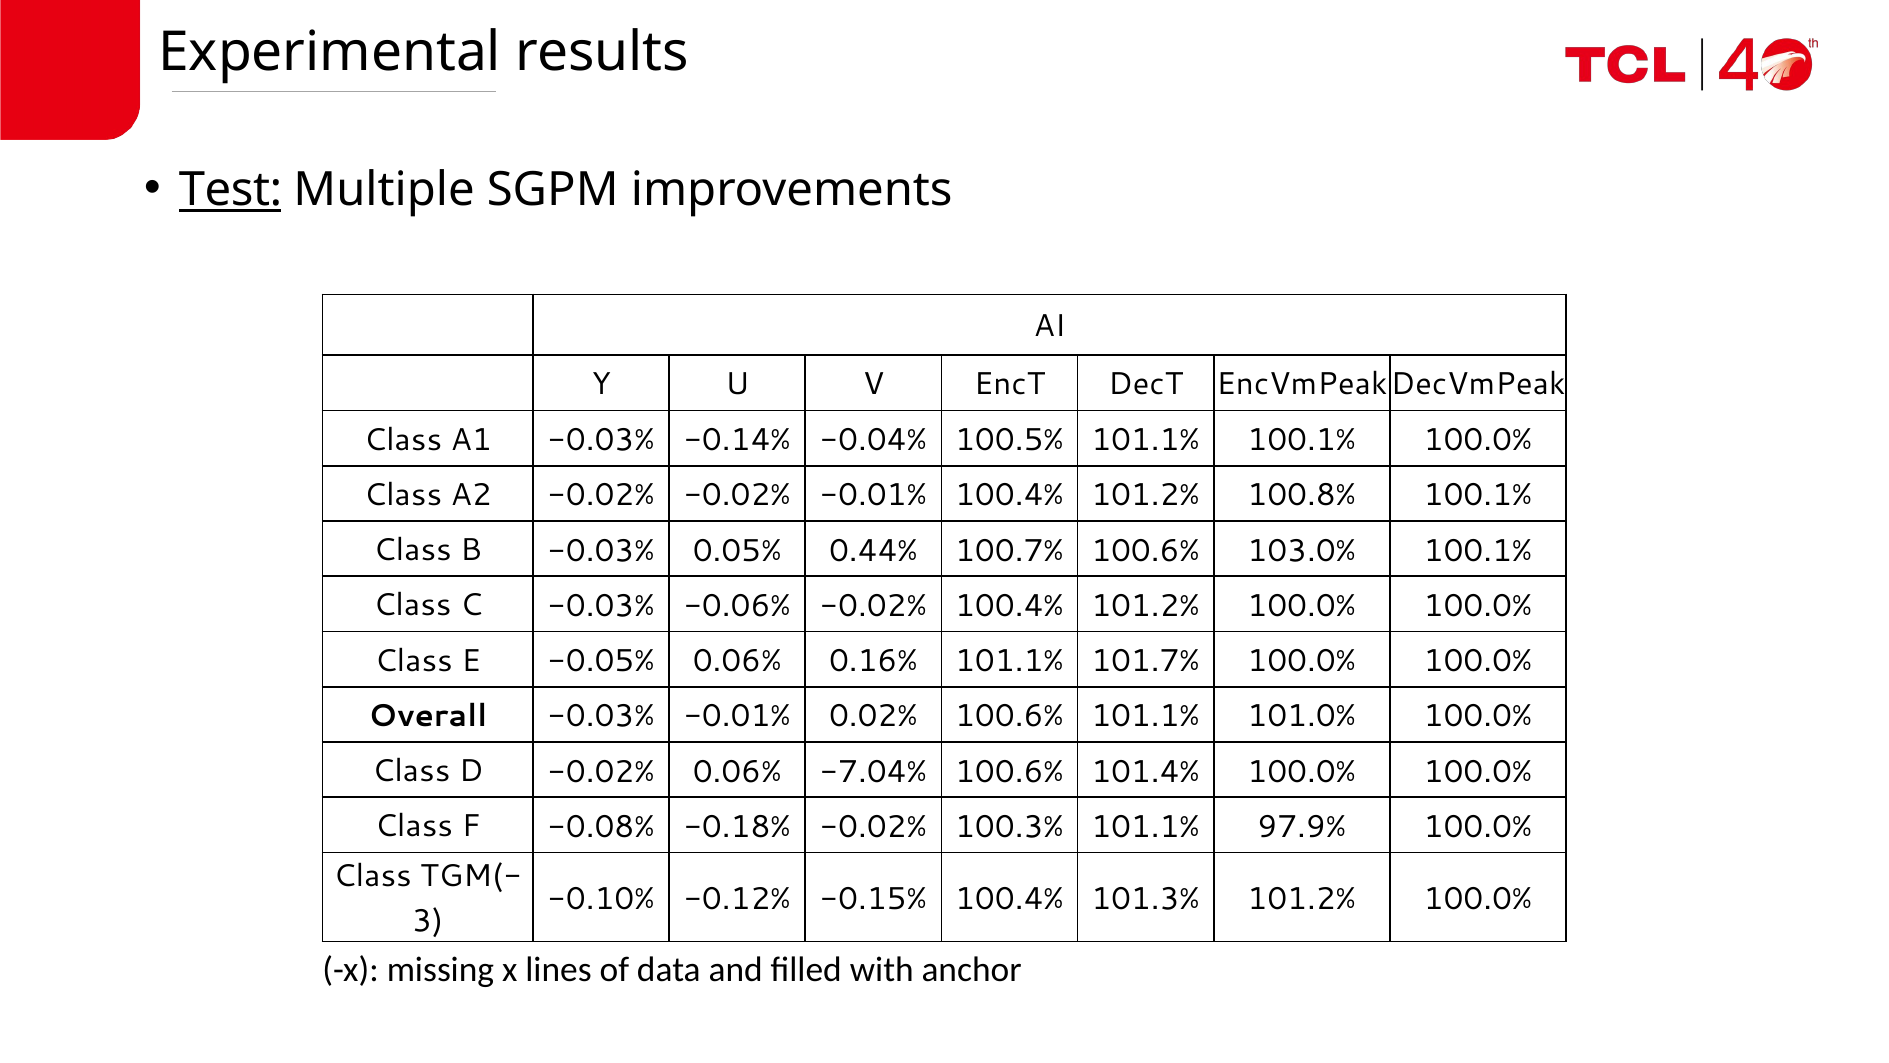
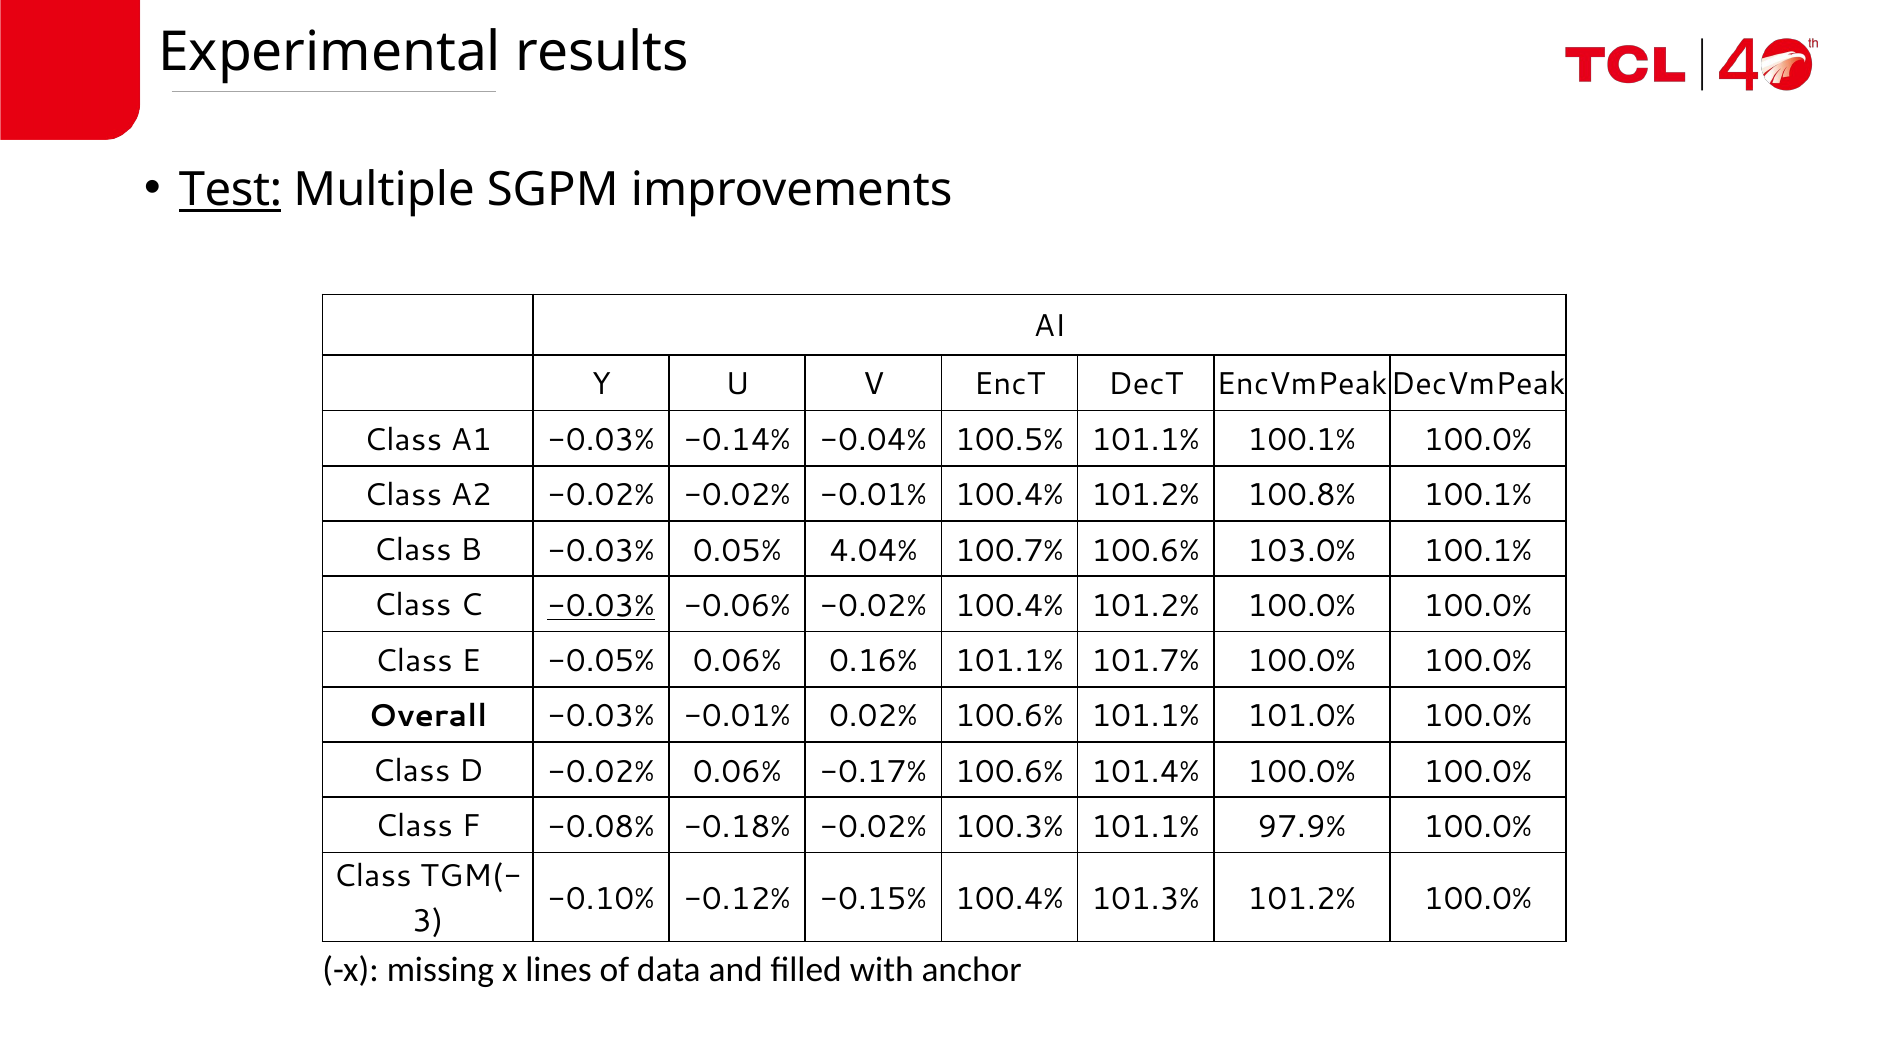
0.44%: 0.44% -> 4.04%
-0.03% at (601, 606) underline: none -> present
-7.04%: -7.04% -> -0.17%
